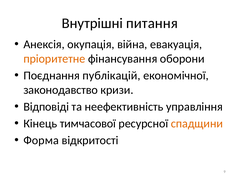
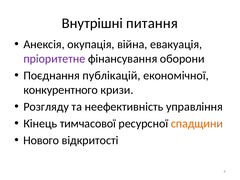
пріоритетне colour: orange -> purple
законодавство: законодавство -> конкурентного
Відповіді: Відповіді -> Розгляду
Форма: Форма -> Нового
